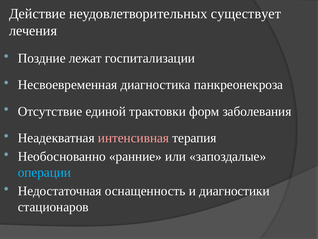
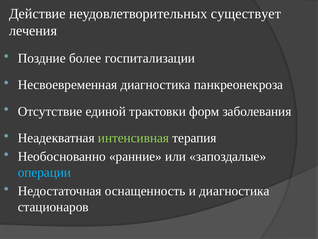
лежат: лежат -> более
интенсивная colour: pink -> light green
и диагностики: диагностики -> диагностика
